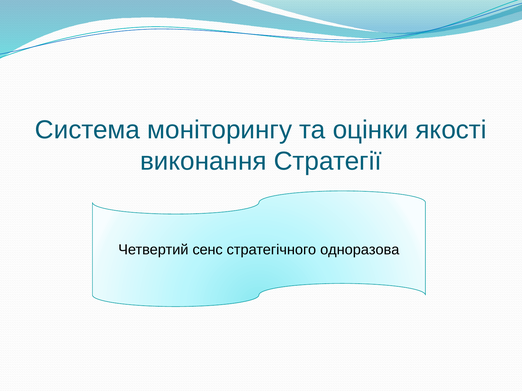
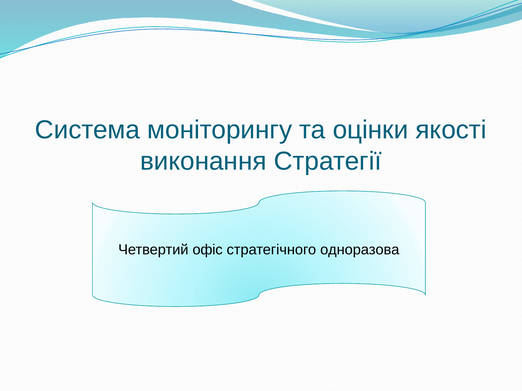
сенс: сенс -> офіс
